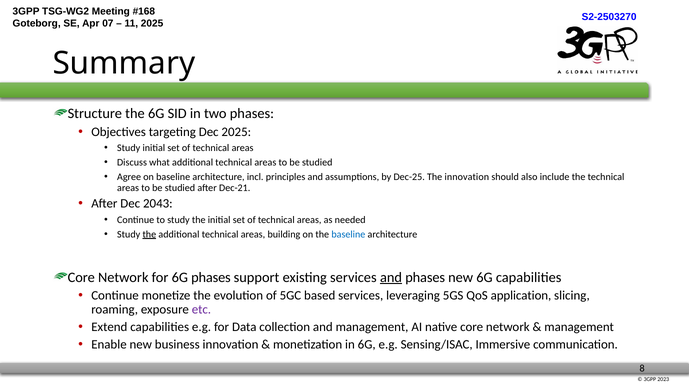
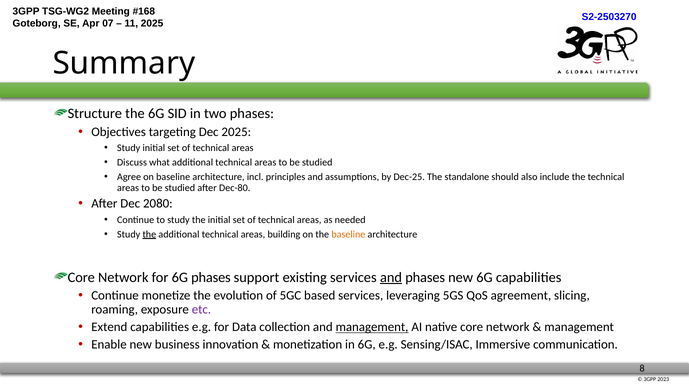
The innovation: innovation -> standalone
Dec-21: Dec-21 -> Dec-80
2043: 2043 -> 2080
baseline at (348, 234) colour: blue -> orange
application: application -> agreement
management at (372, 327) underline: none -> present
